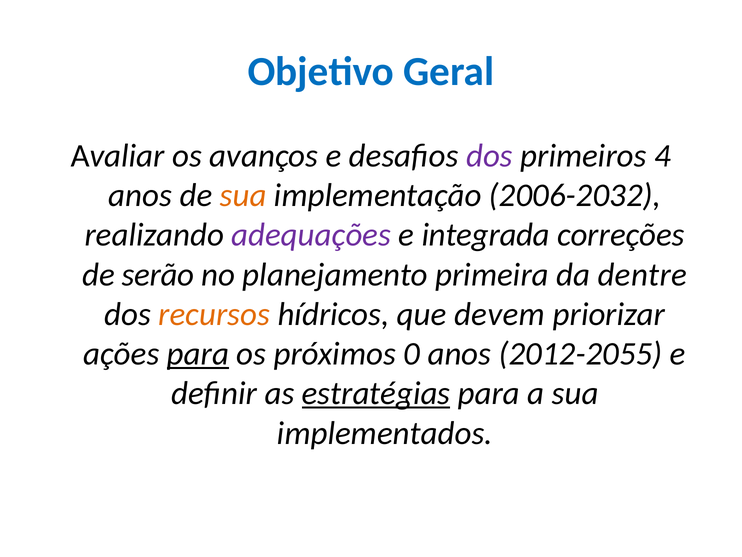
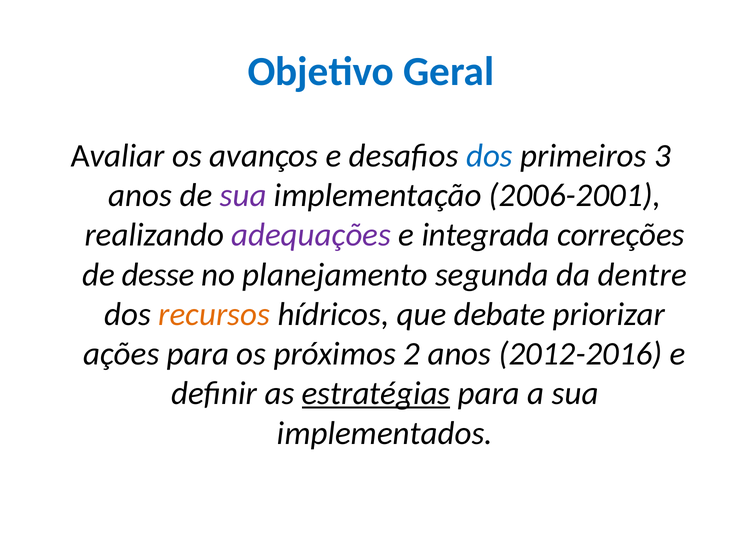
dos at (489, 156) colour: purple -> blue
4: 4 -> 3
sua at (243, 195) colour: orange -> purple
2006-2032: 2006-2032 -> 2006-2001
serão: serão -> desse
primeira: primeira -> segunda
devem: devem -> debate
para at (198, 354) underline: present -> none
0: 0 -> 2
2012-2055: 2012-2055 -> 2012-2016
